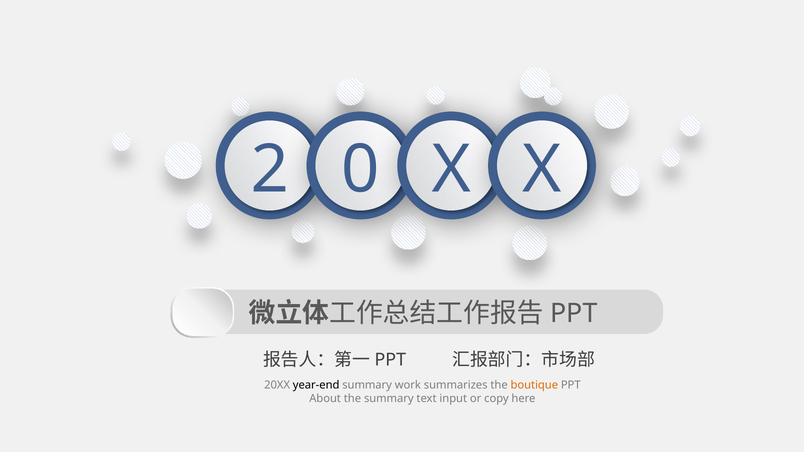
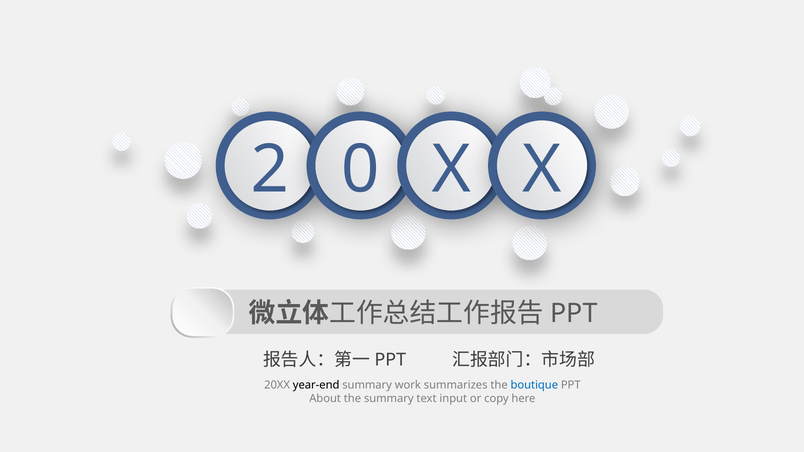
boutique colour: orange -> blue
